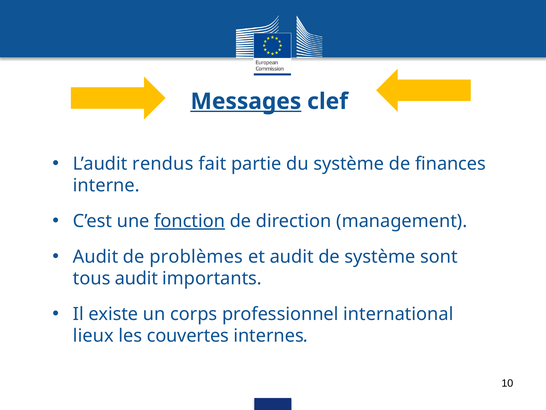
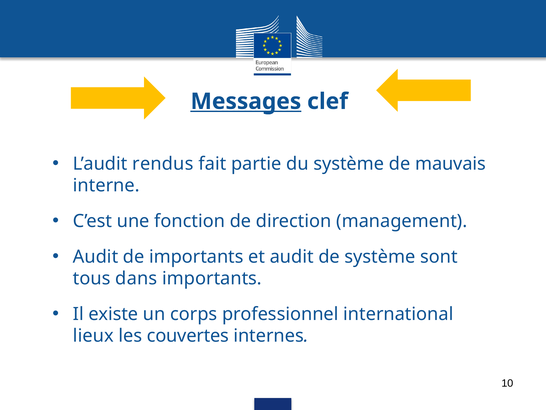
finances: finances -> mauvais
fonction underline: present -> none
de problèmes: problèmes -> importants
tous audit: audit -> dans
